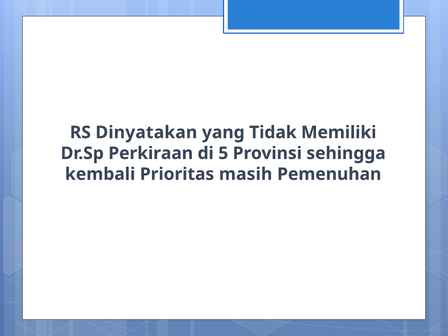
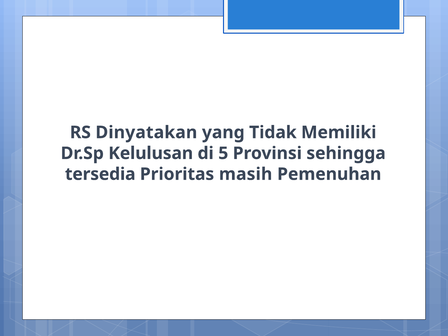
Perkiraan: Perkiraan -> Kelulusan
kembali: kembali -> tersedia
